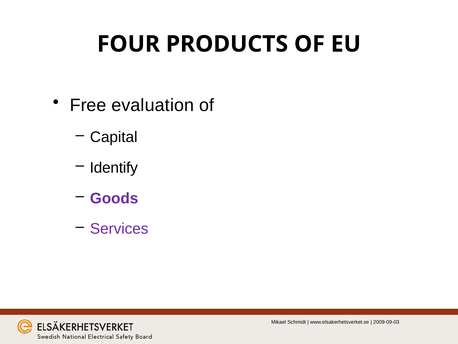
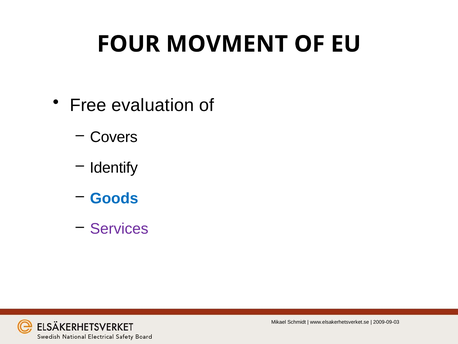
PRODUCTS: PRODUCTS -> MOVMENT
Capital: Capital -> Covers
Goods colour: purple -> blue
